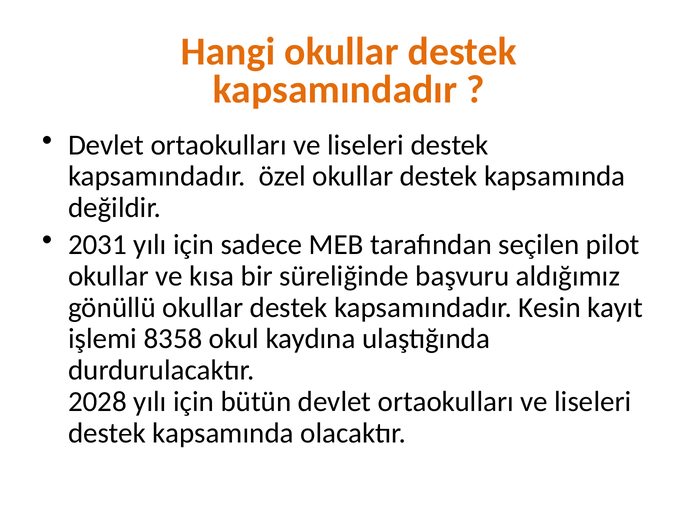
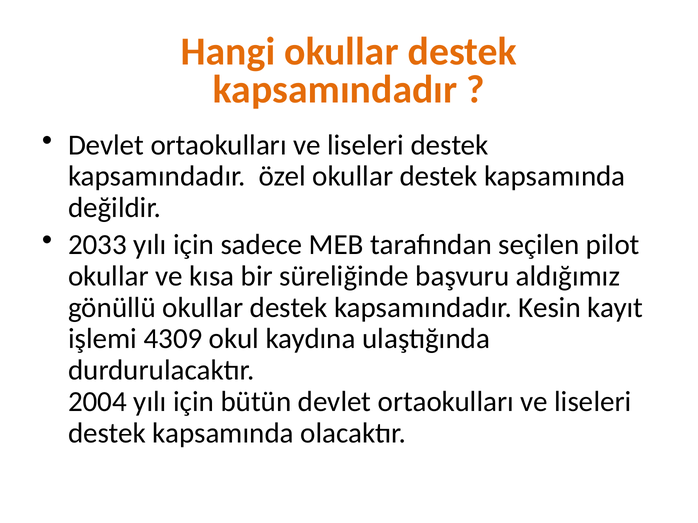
2031: 2031 -> 2033
8358: 8358 -> 4309
2028: 2028 -> 2004
